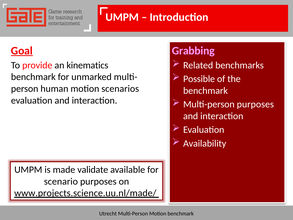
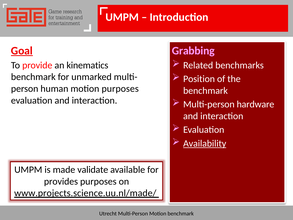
Possible: Possible -> Position
motion scenarios: scenarios -> purposes
Multi-person purposes: purposes -> hardware
Availability underline: none -> present
scenario: scenario -> provides
